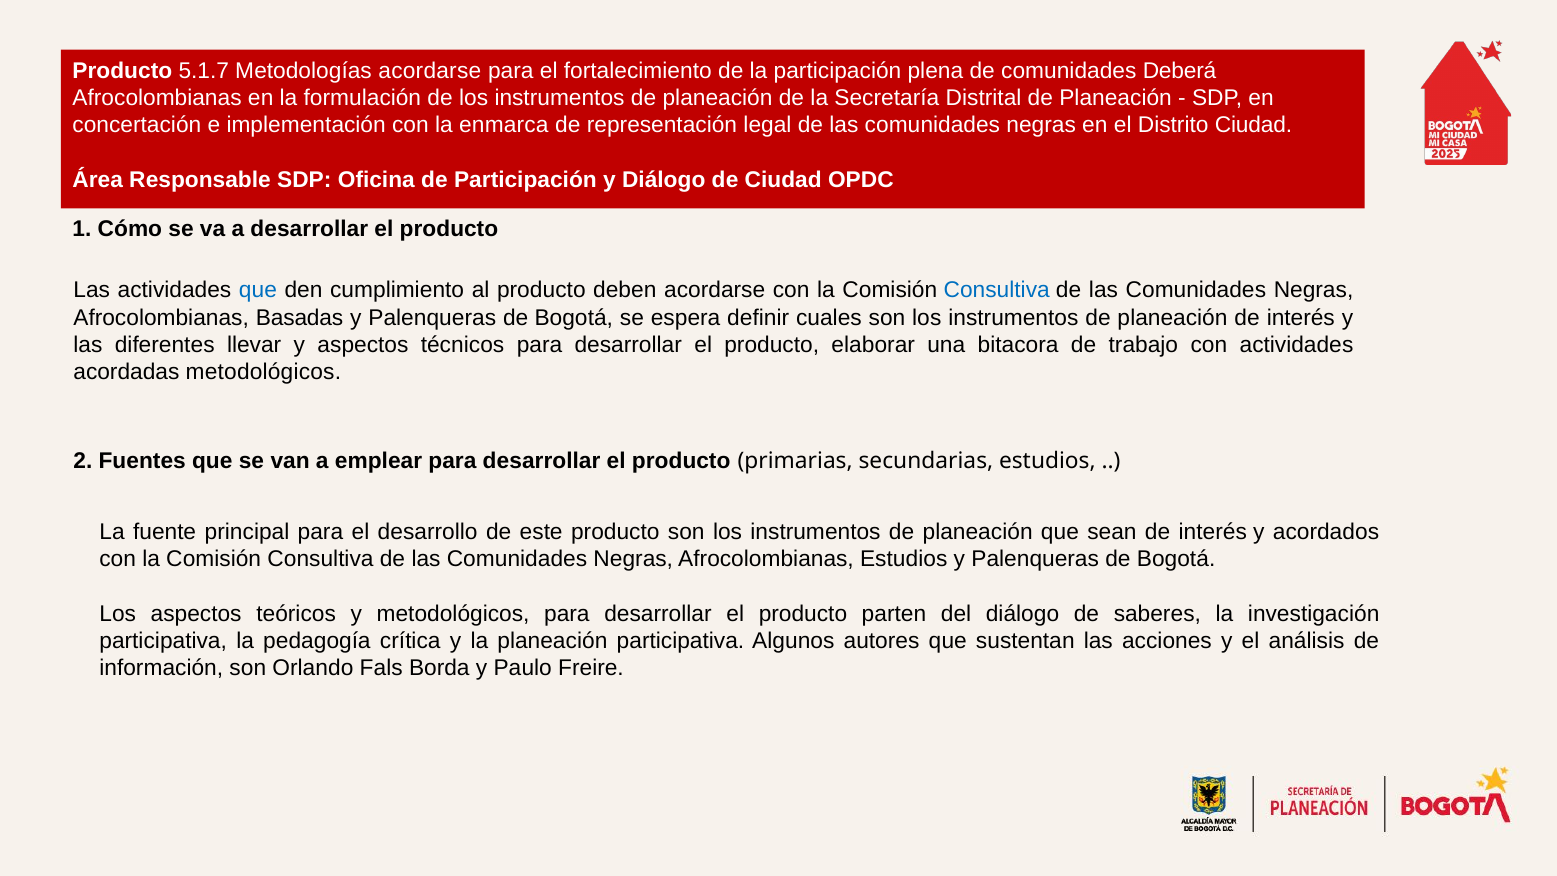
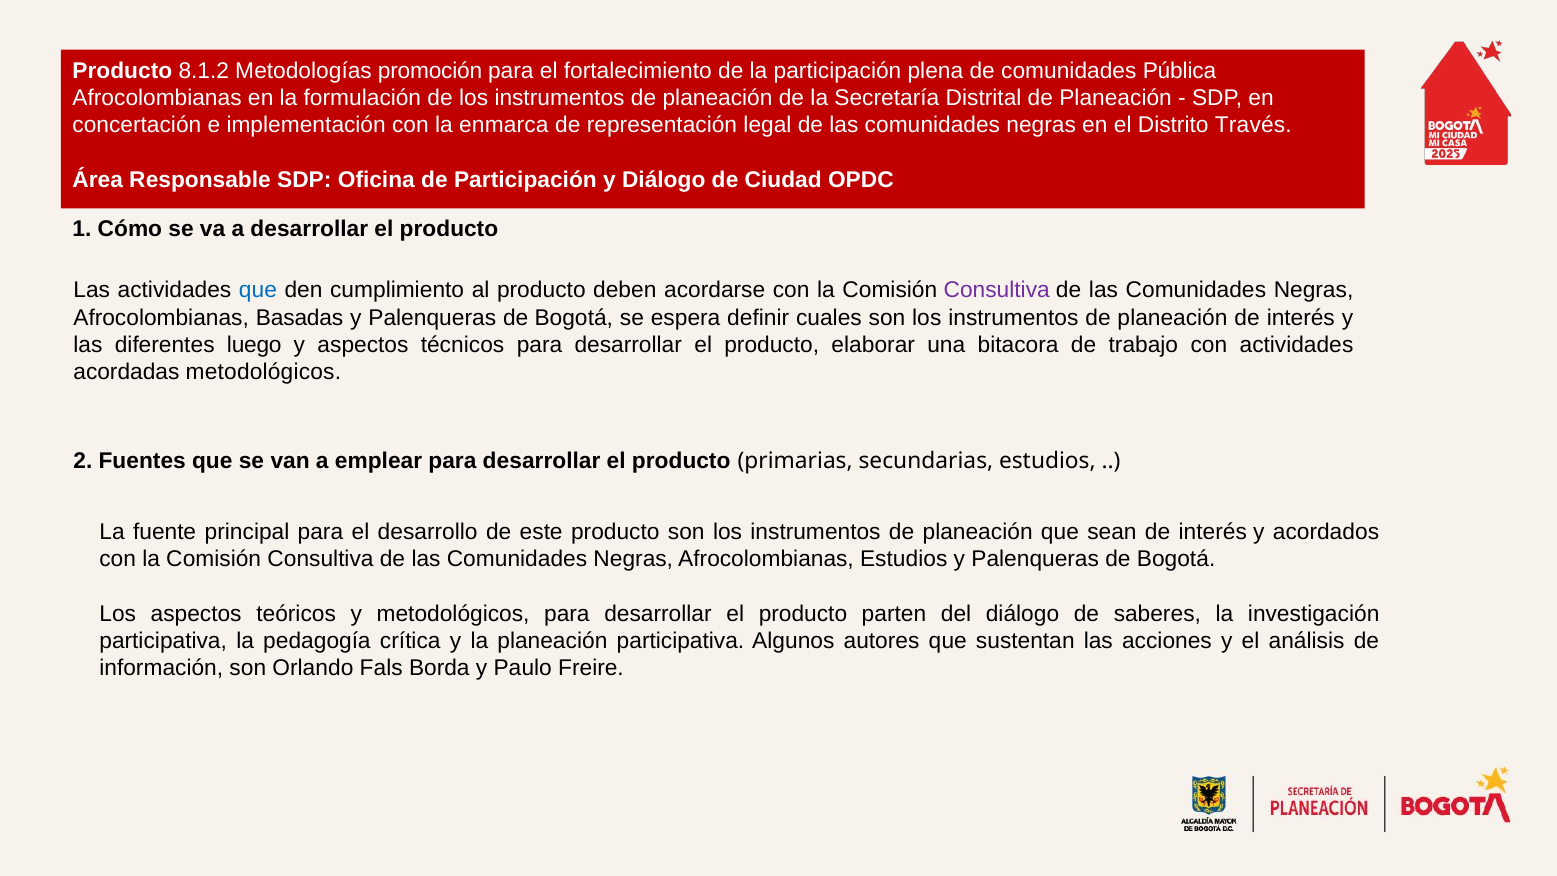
5.1.7: 5.1.7 -> 8.1.2
Metodologías acordarse: acordarse -> promoción
Deberá: Deberá -> Pública
Distrito Ciudad: Ciudad -> Través
Consultiva at (997, 290) colour: blue -> purple
llevar: llevar -> luego
